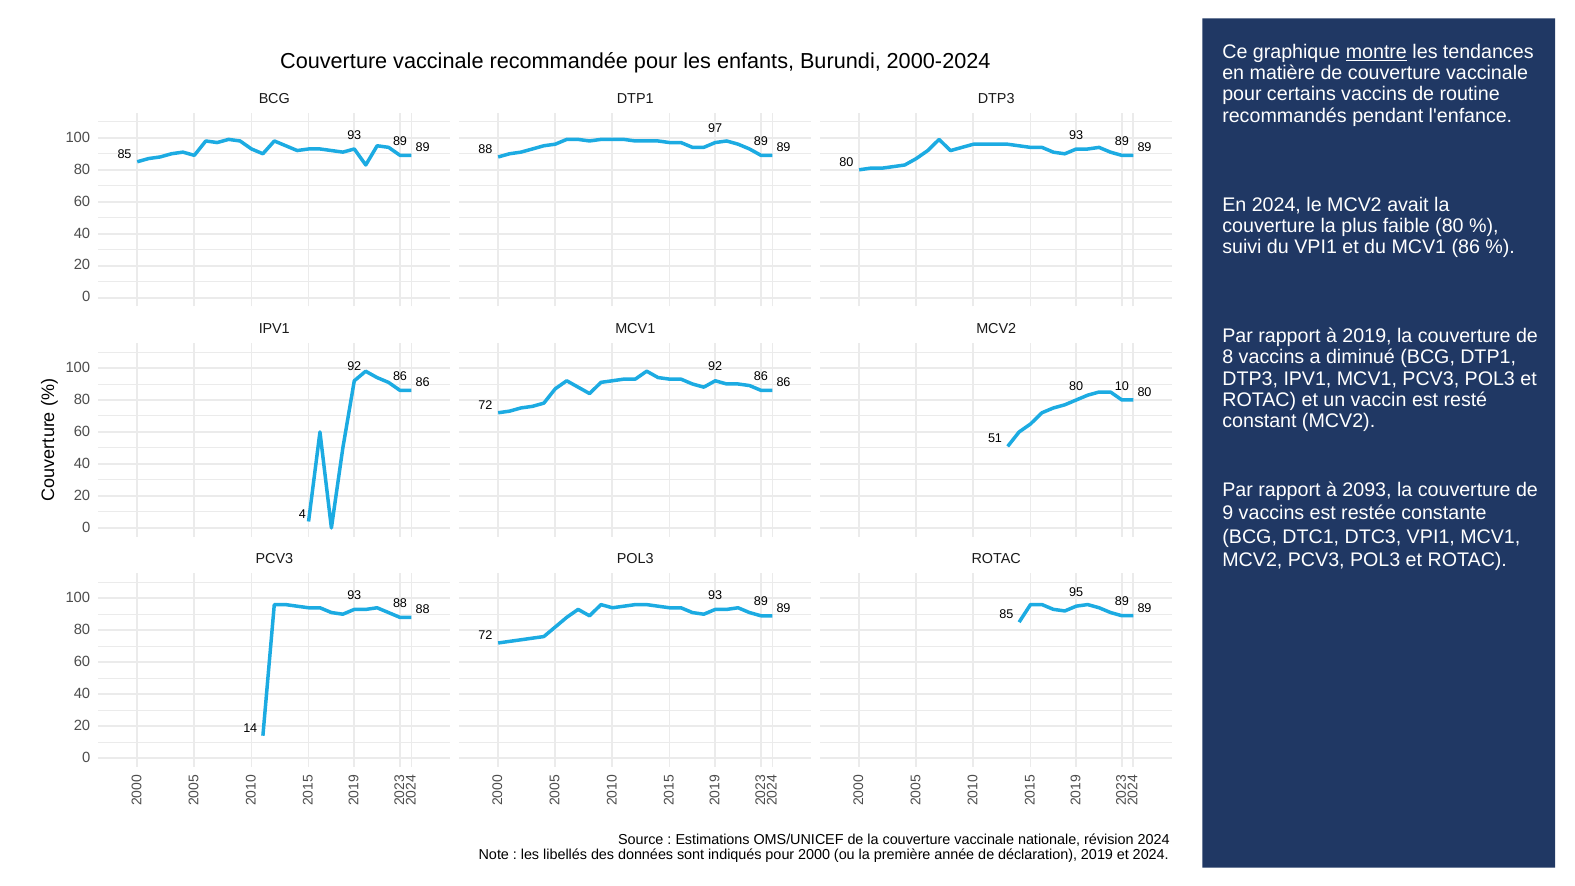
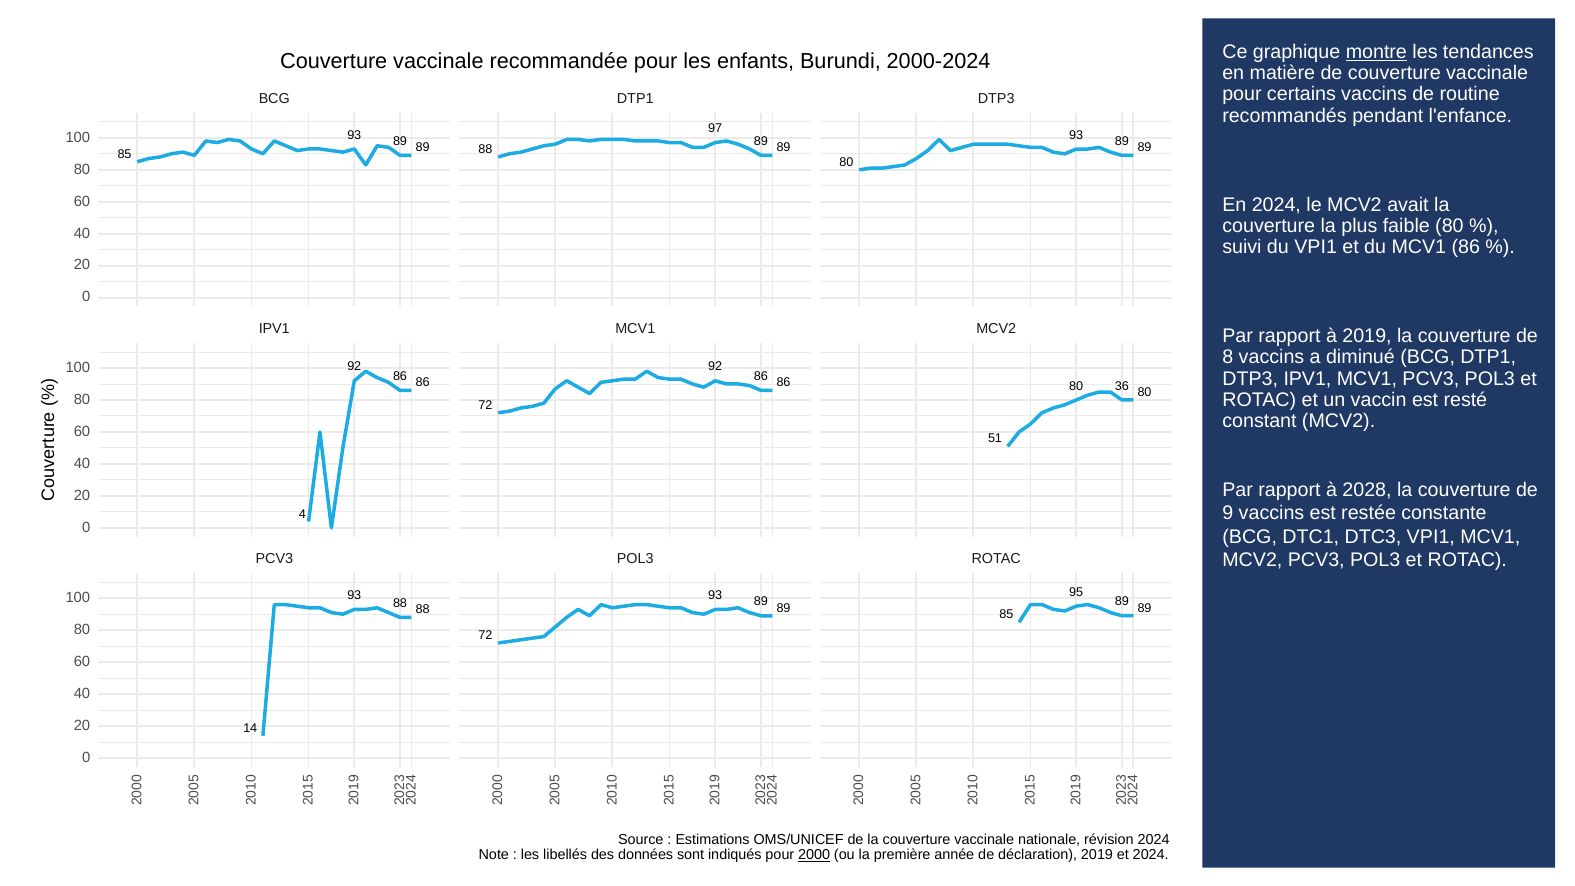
10: 10 -> 36
2093: 2093 -> 2028
2000 underline: none -> present
